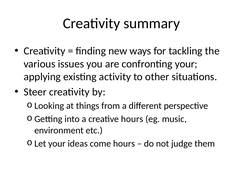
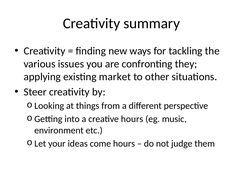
confronting your: your -> they
activity: activity -> market
